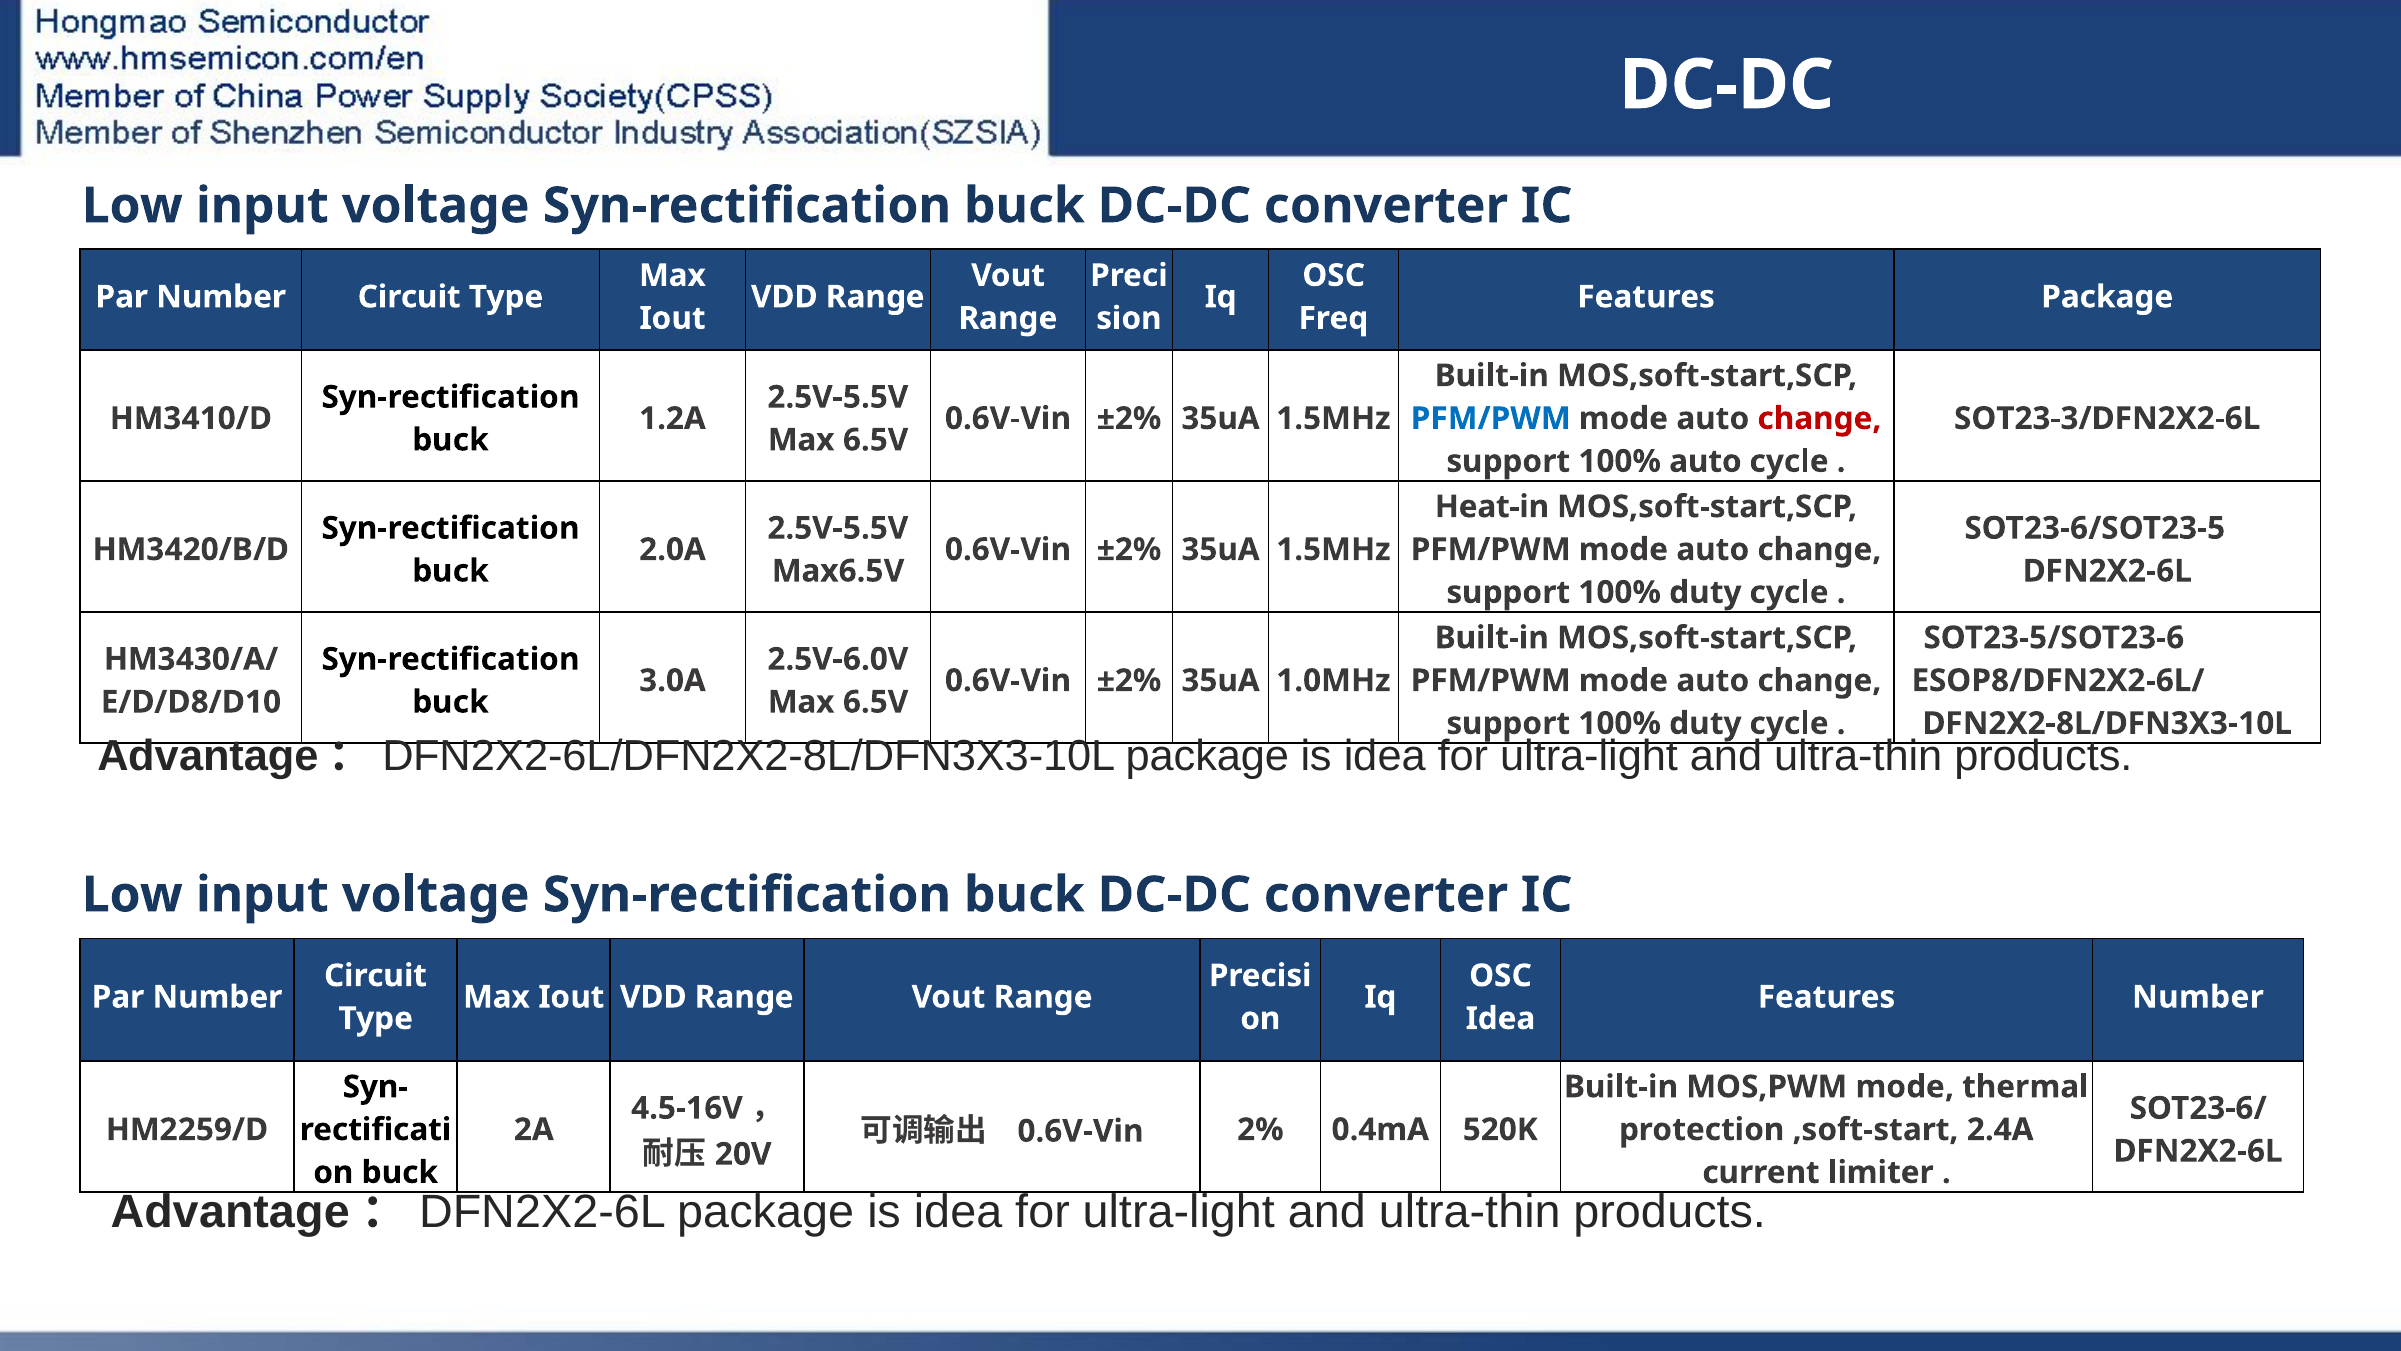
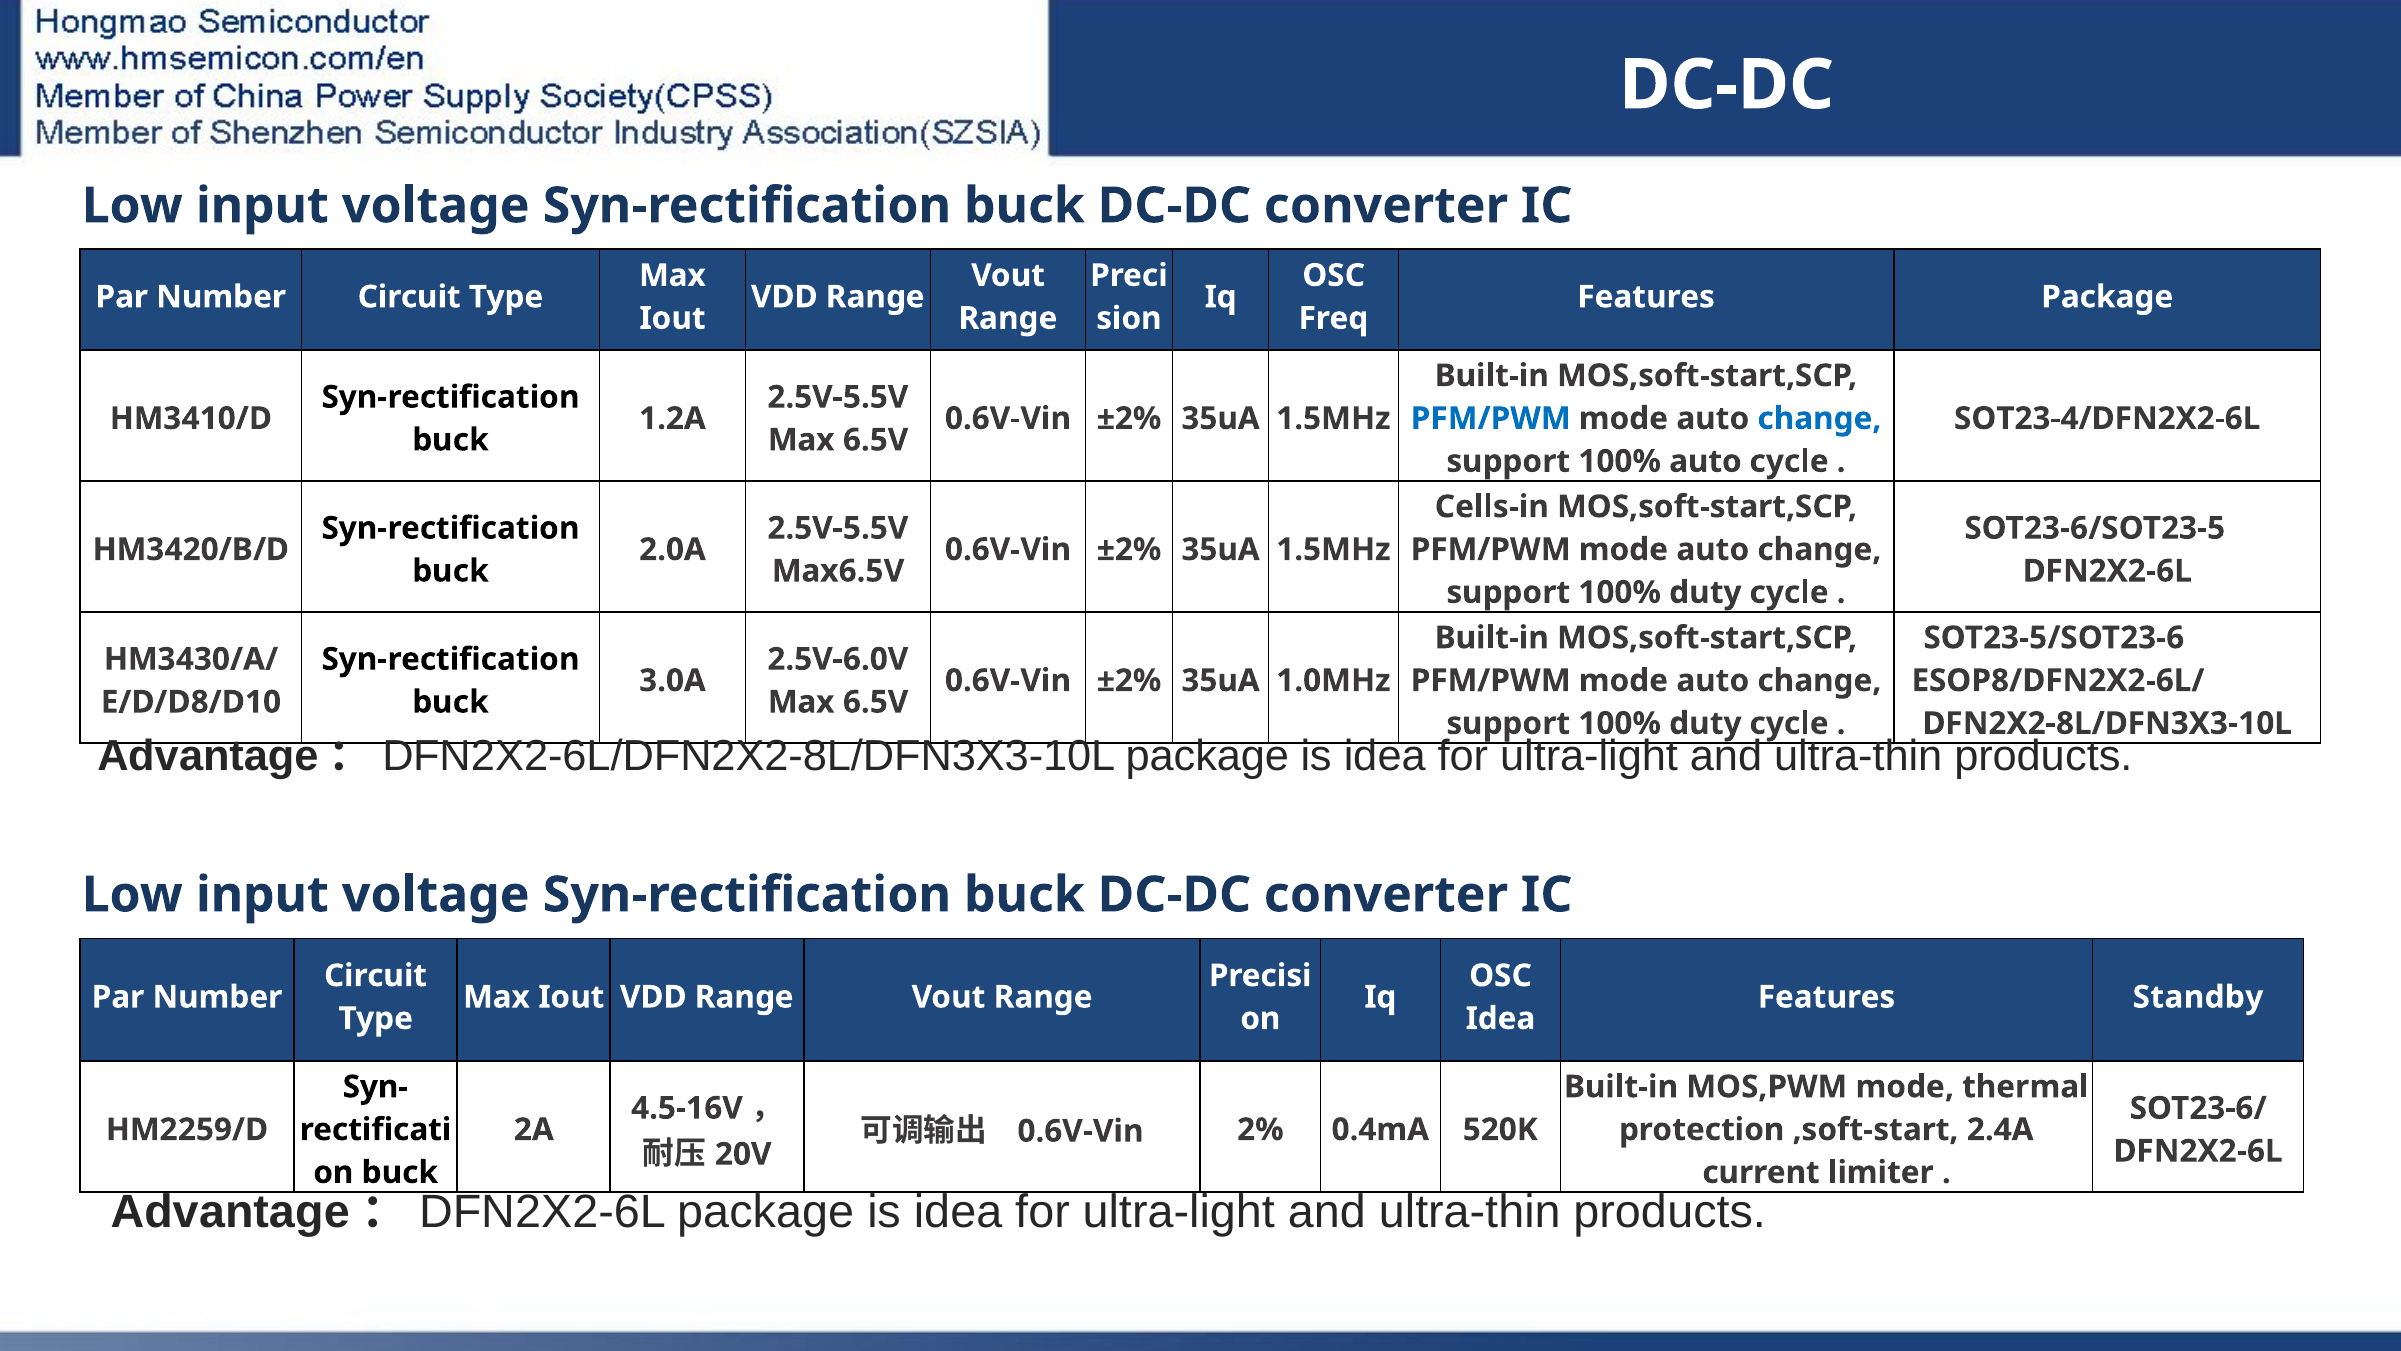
change at (1819, 418) colour: red -> blue
SOT23-3/DFN2X2-6L: SOT23-3/DFN2X2-6L -> SOT23-4/DFN2X2-6L
Heat-in: Heat-in -> Cells-in
Features Number: Number -> Standby
